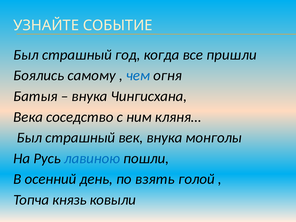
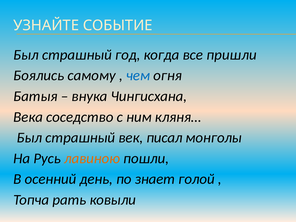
век внука: внука -> писал
лавиною colour: blue -> orange
взять: взять -> знает
князь: князь -> рать
